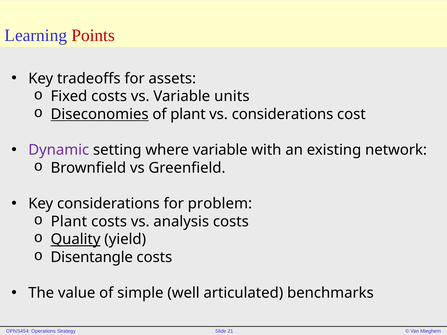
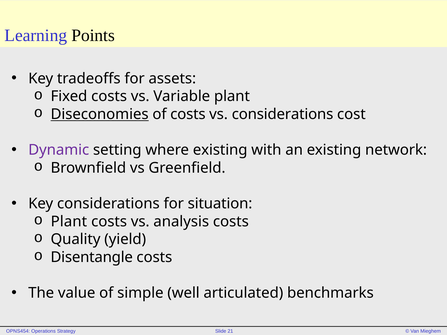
Points colour: red -> black
Variable units: units -> plant
of plant: plant -> costs
where variable: variable -> existing
problem: problem -> situation
Quality underline: present -> none
